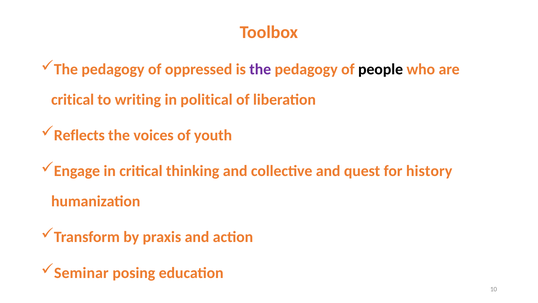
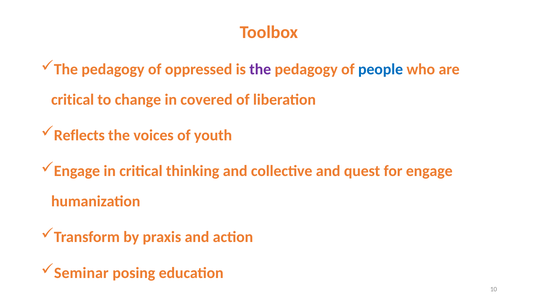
people colour: black -> blue
writing: writing -> change
political: political -> covered
for history: history -> engage
